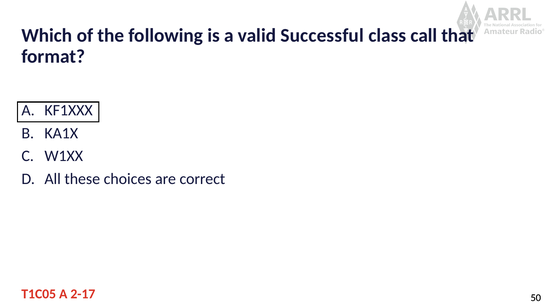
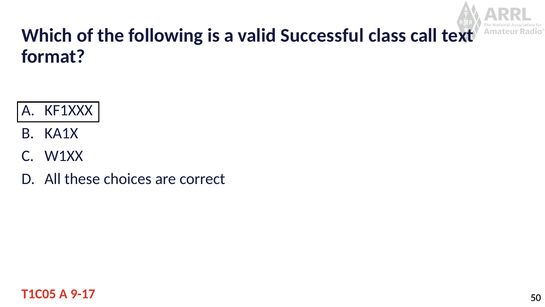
that: that -> text
2-17: 2-17 -> 9-17
